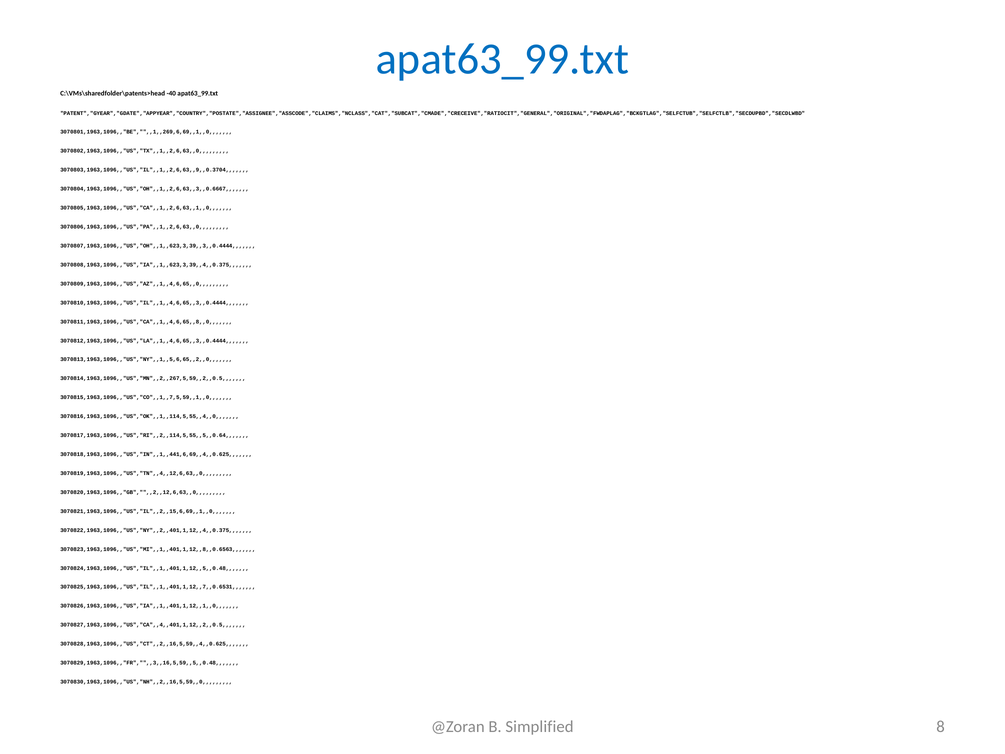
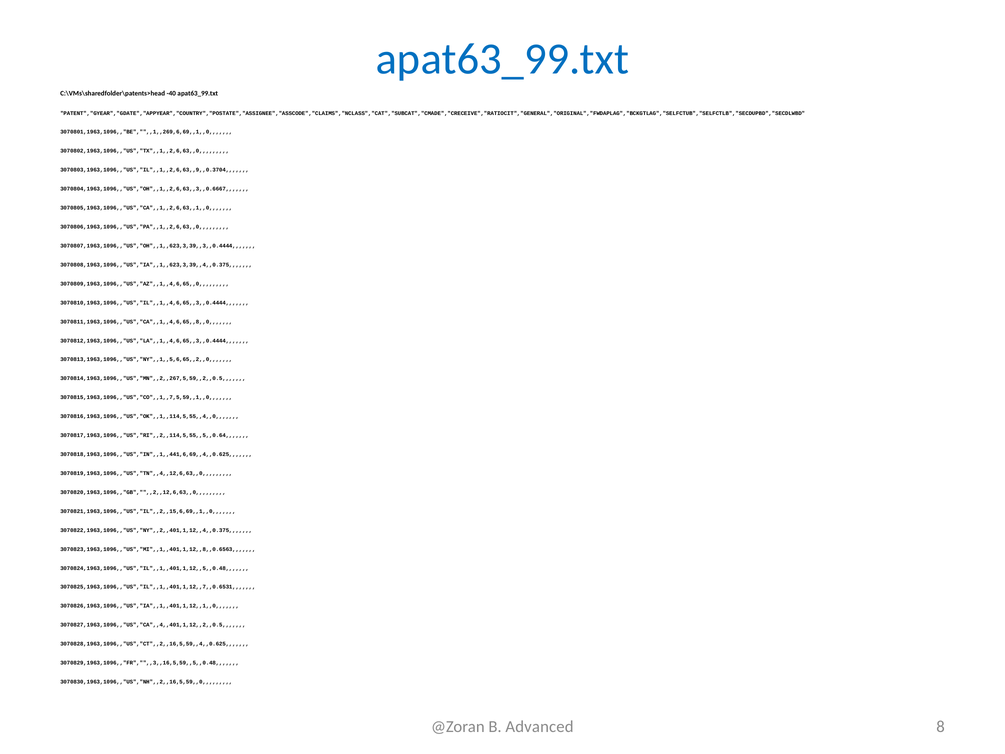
Simplified: Simplified -> Advanced
